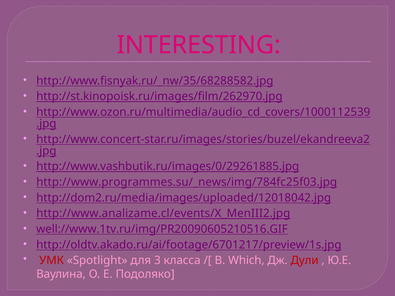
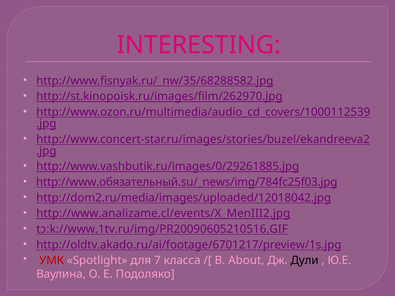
http://www.programmes.su/_news/img/784fc25f03.jpg: http://www.programmes.su/_news/img/784fc25f03.jpg -> http://www.обязательный.su/_news/img/784fc25f03.jpg
well://www.1tv.ru/img/PR20090605210516.GIF: well://www.1tv.ru/img/PR20090605210516.GIF -> tɔːk://www.1tv.ru/img/PR20090605210516.GIF
3: 3 -> 7
Which: Which -> About
Дули colour: red -> black
